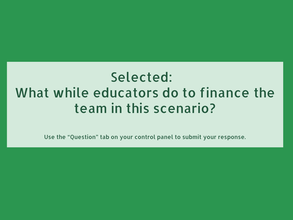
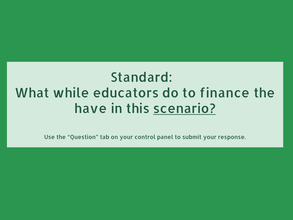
Selected: Selected -> Standard
team: team -> have
scenario underline: none -> present
